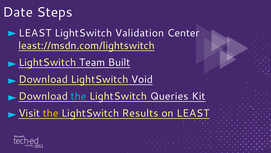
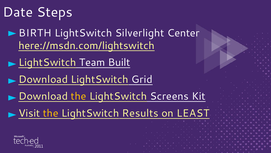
LEAST at (35, 33): LEAST -> BIRTH
Validation: Validation -> Silverlight
least://msdn.com/lightswitch: least://msdn.com/lightswitch -> here://msdn.com/lightswitch
Void: Void -> Grid
the at (79, 96) colour: light blue -> yellow
Queries: Queries -> Screens
